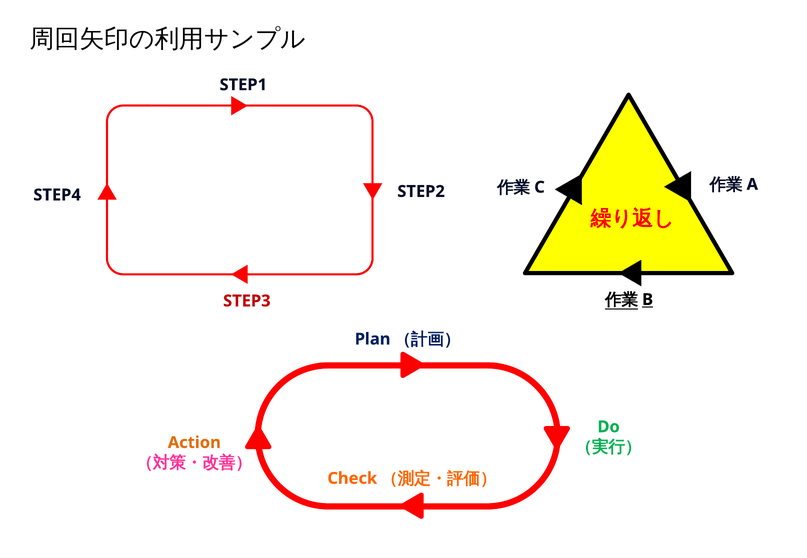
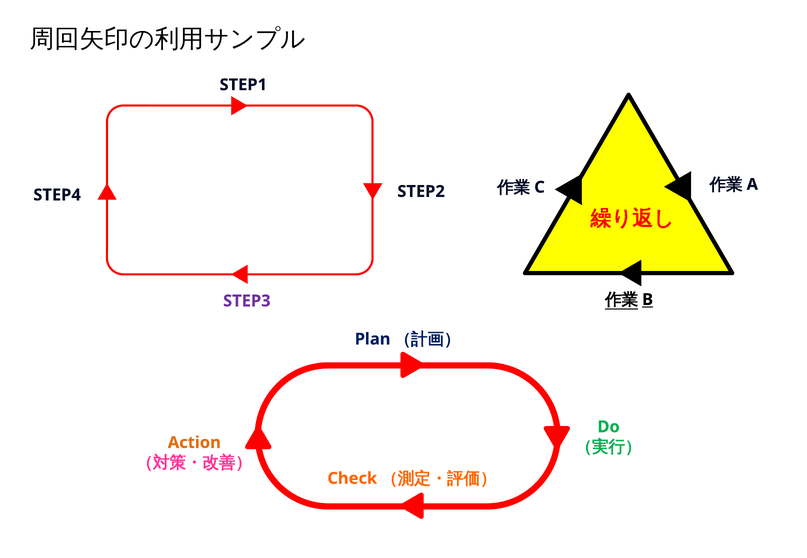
STEP3 colour: red -> purple
